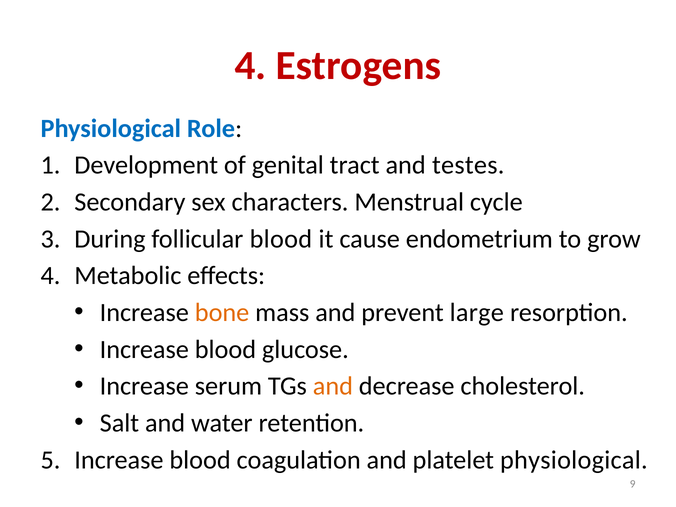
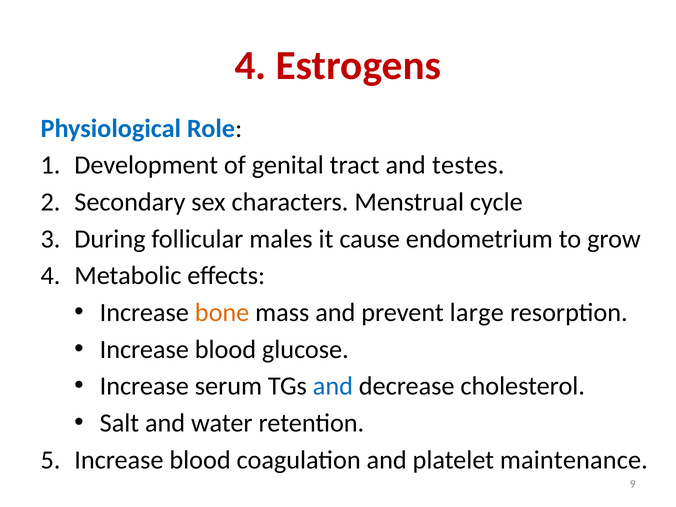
follicular blood: blood -> males
and at (333, 386) colour: orange -> blue
platelet physiological: physiological -> maintenance
